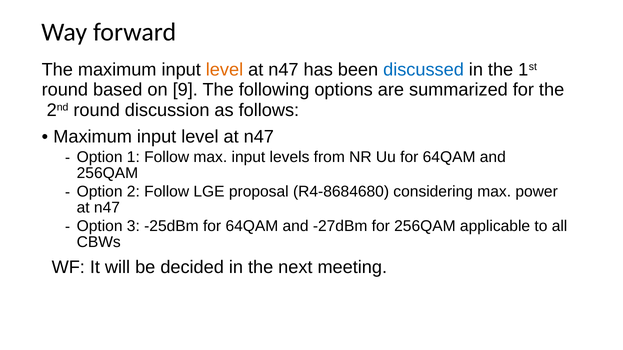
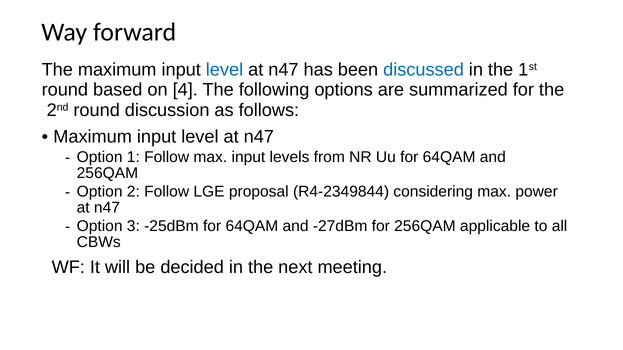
level at (225, 70) colour: orange -> blue
9: 9 -> 4
R4-8684680: R4-8684680 -> R4-2349844
